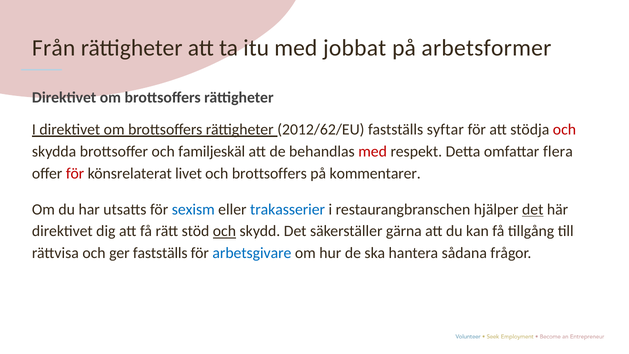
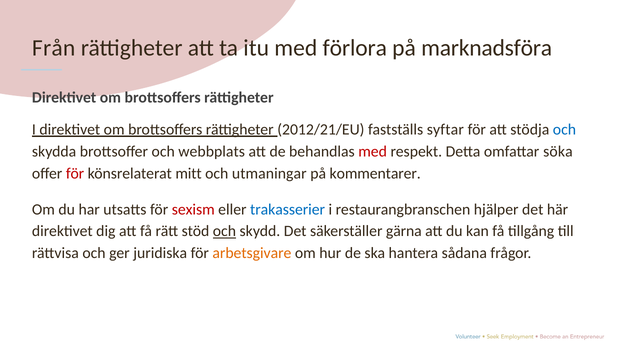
jobbat: jobbat -> förlora
arbetsformer: arbetsformer -> marknadsföra
2012/62/EU: 2012/62/EU -> 2012/21/EU
och at (564, 130) colour: red -> blue
familjeskäl: familjeskäl -> webbplats
flera: flera -> söka
livet: livet -> mitt
och brottsoffers: brottsoffers -> utmaningar
sexism colour: blue -> red
det at (533, 209) underline: present -> none
ger fastställs: fastställs -> juridiska
arbetsgivare colour: blue -> orange
